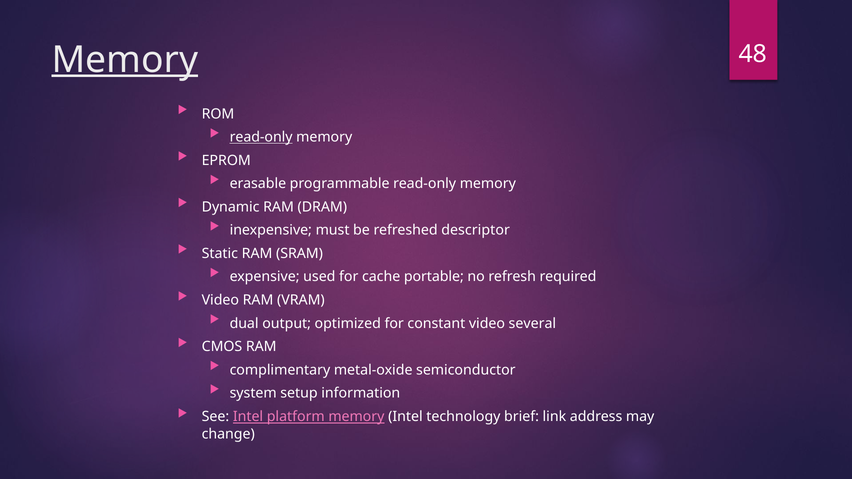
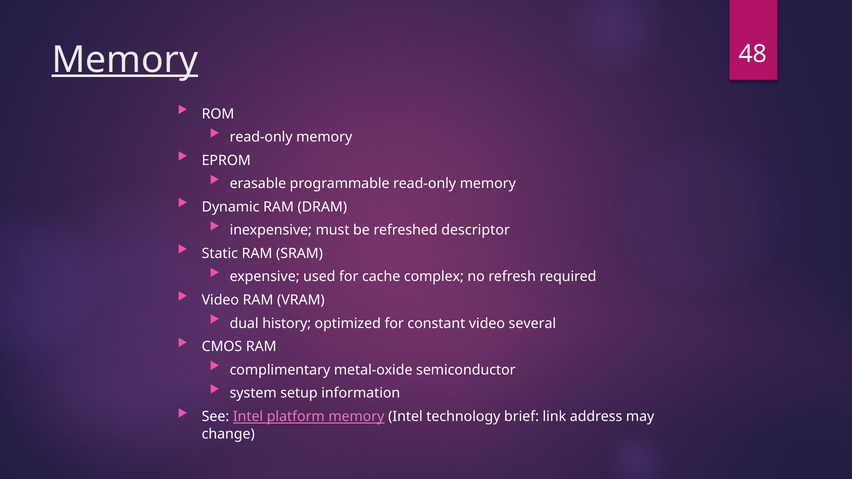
read-only at (261, 137) underline: present -> none
portable: portable -> complex
output: output -> history
